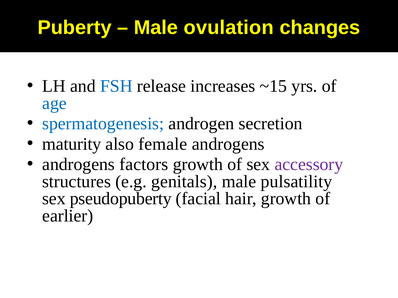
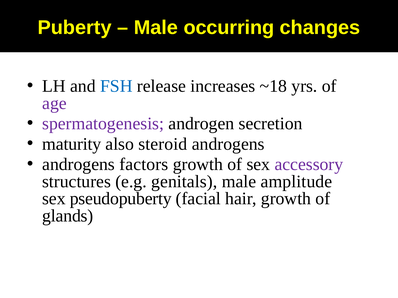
ovulation: ovulation -> occurring
~15: ~15 -> ~18
age colour: blue -> purple
spermatogenesis colour: blue -> purple
female: female -> steroid
pulsatility: pulsatility -> amplitude
earlier: earlier -> glands
